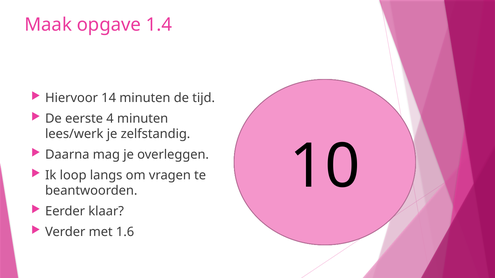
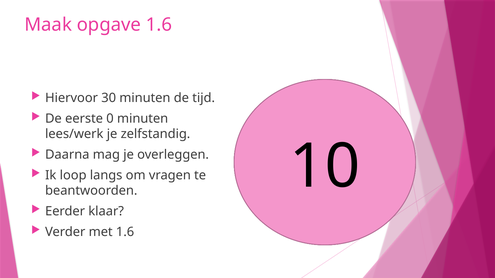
opgave 1.4: 1.4 -> 1.6
14: 14 -> 30
4: 4 -> 0
